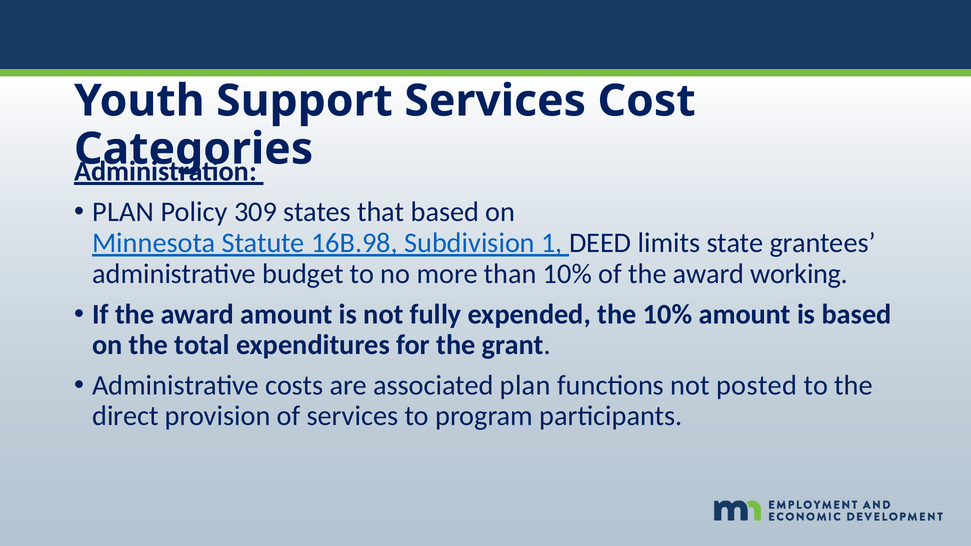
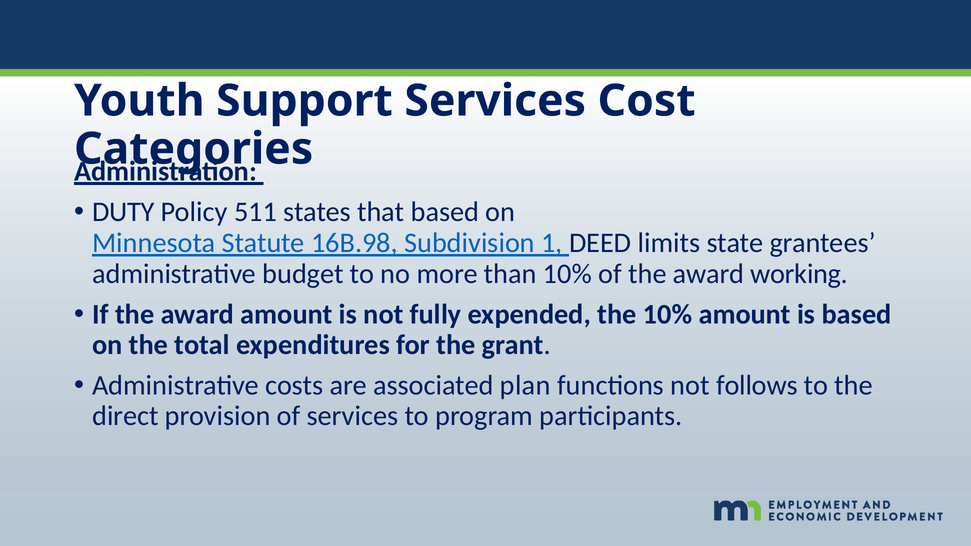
PLAN at (123, 212): PLAN -> DUTY
309: 309 -> 511
posted: posted -> follows
